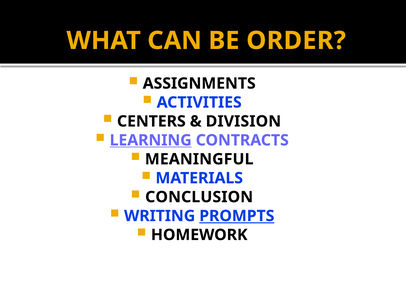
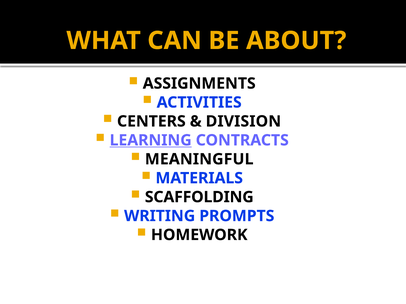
ORDER: ORDER -> ABOUT
CONCLUSION: CONCLUSION -> SCAFFOLDING
PROMPTS underline: present -> none
